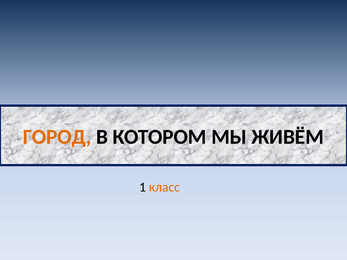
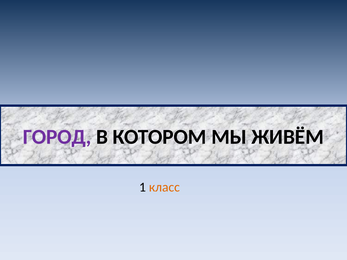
ГОРОД colour: orange -> purple
